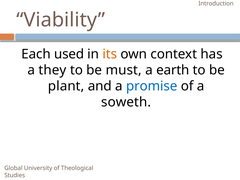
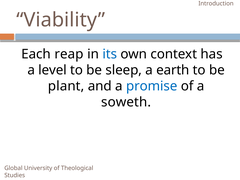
used: used -> reap
its colour: orange -> blue
they: they -> level
must: must -> sleep
